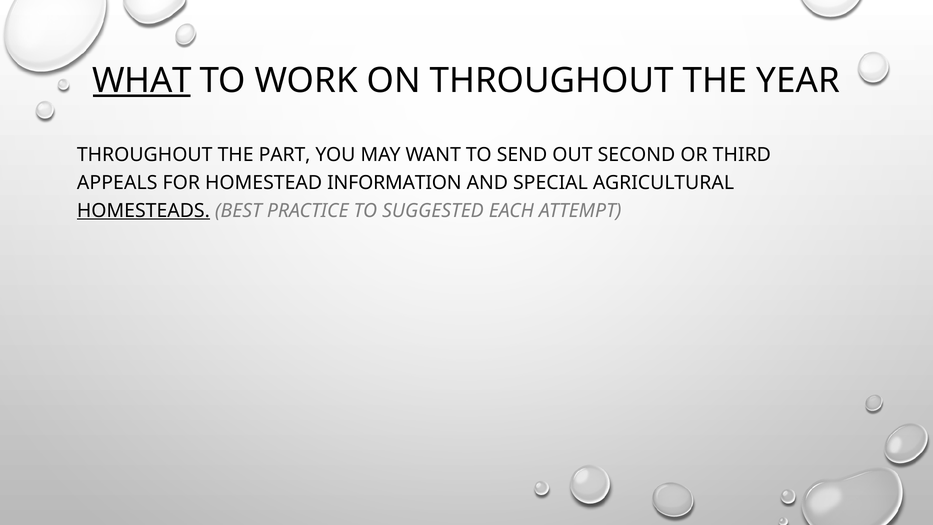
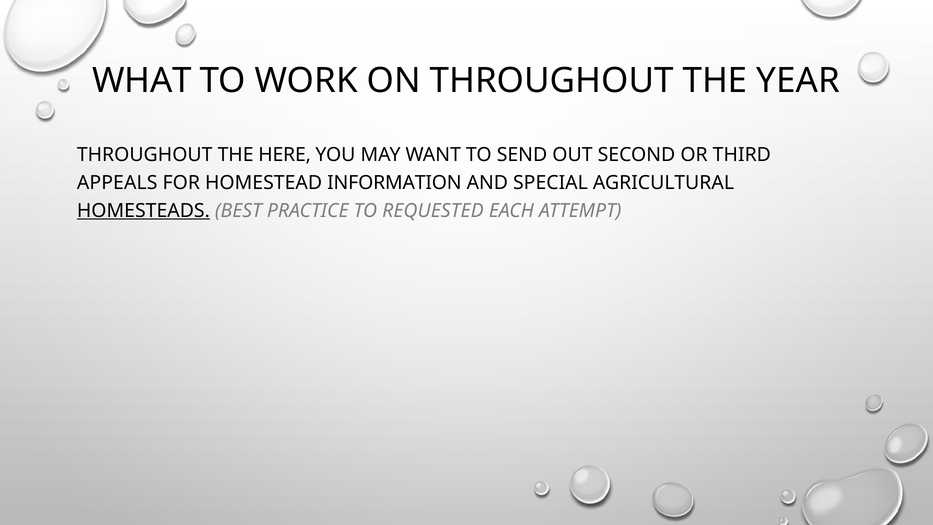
WHAT underline: present -> none
PART: PART -> HERE
SUGGESTED: SUGGESTED -> REQUESTED
